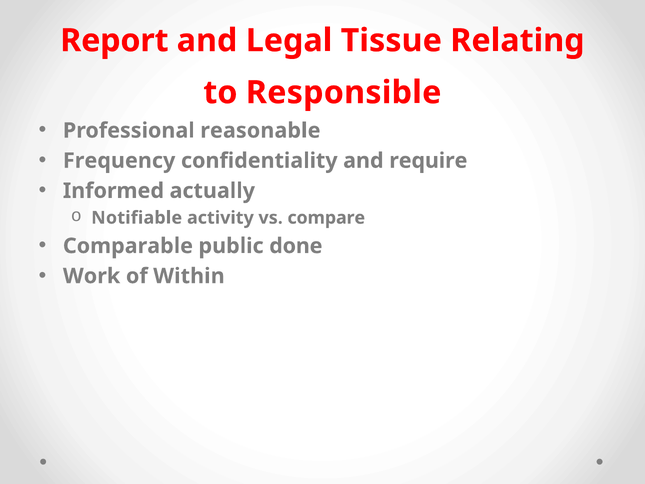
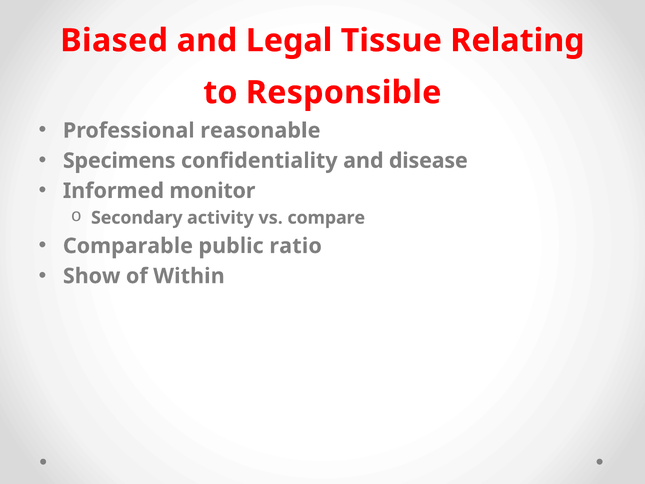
Report: Report -> Biased
Frequency: Frequency -> Specimens
require: require -> disease
actually: actually -> monitor
Notifiable: Notifiable -> Secondary
done: done -> ratio
Work: Work -> Show
